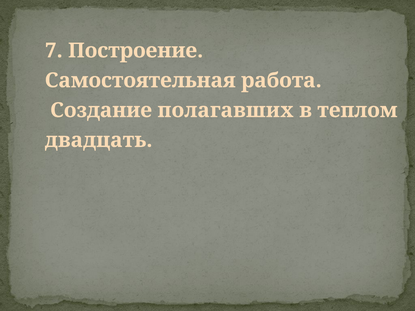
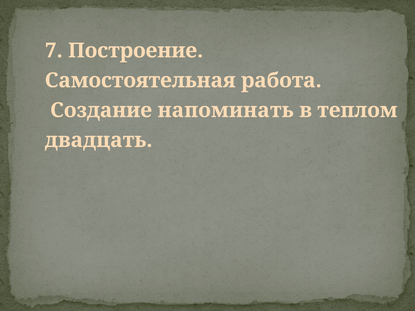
полагавших: полагавших -> напоминать
